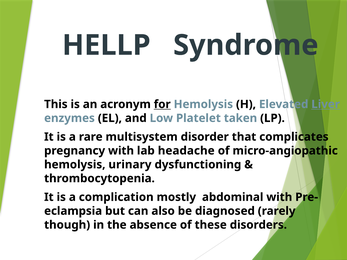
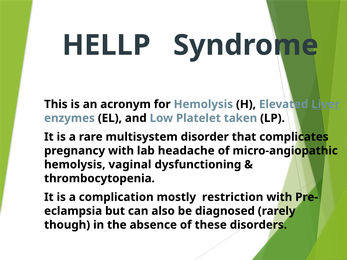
for underline: present -> none
urinary: urinary -> vaginal
abdominal: abdominal -> restriction
